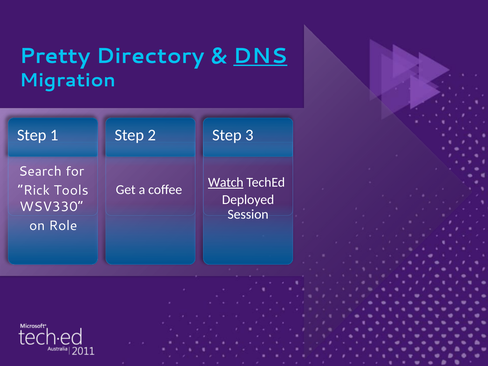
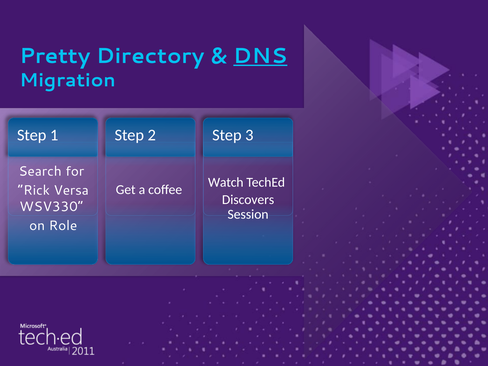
Watch underline: present -> none
Tools: Tools -> Versa
Deployed: Deployed -> Discovers
